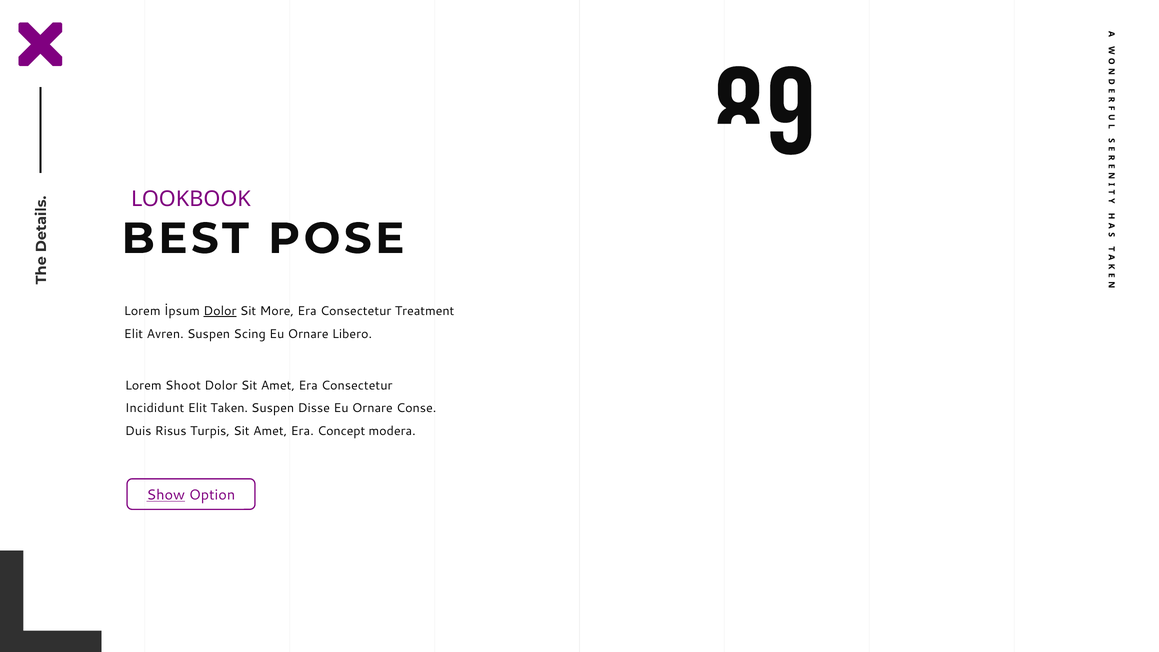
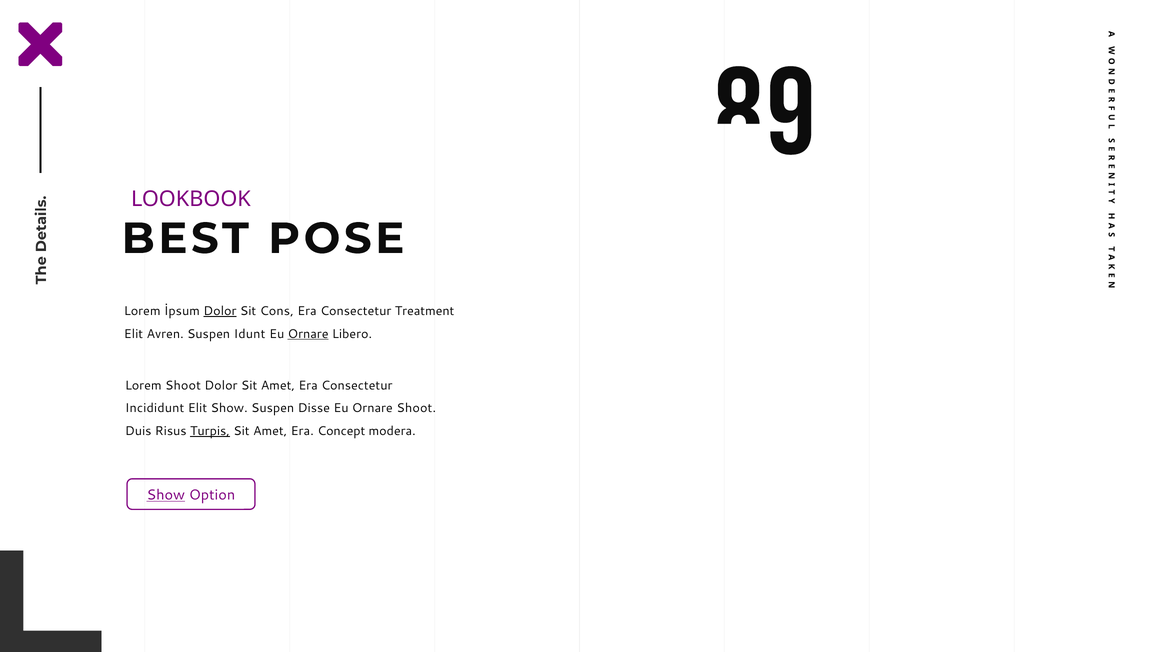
More: More -> Cons
Scing: Scing -> Idunt
Ornare at (308, 334) underline: none -> present
Elit Taken: Taken -> Show
Ornare Conse: Conse -> Shoot
Turpis underline: none -> present
